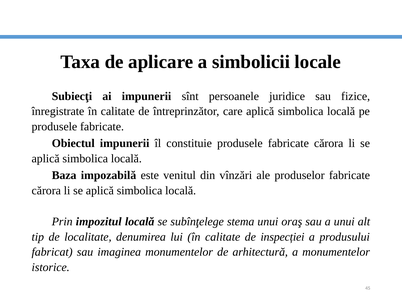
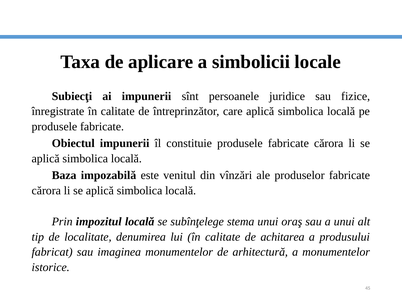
inspecției: inspecției -> achitarea
